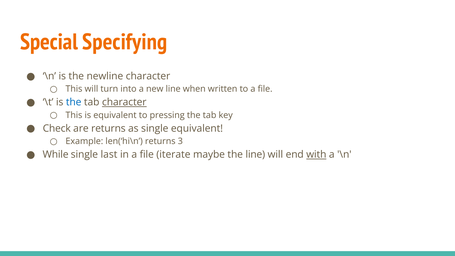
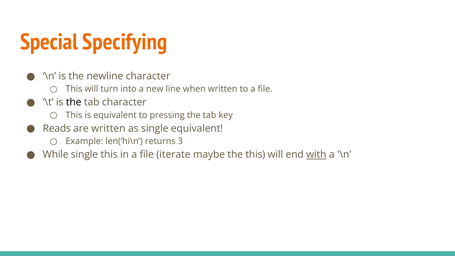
the at (74, 102) colour: blue -> black
character at (124, 102) underline: present -> none
Check: Check -> Reads
are returns: returns -> written
single last: last -> this
the line: line -> this
